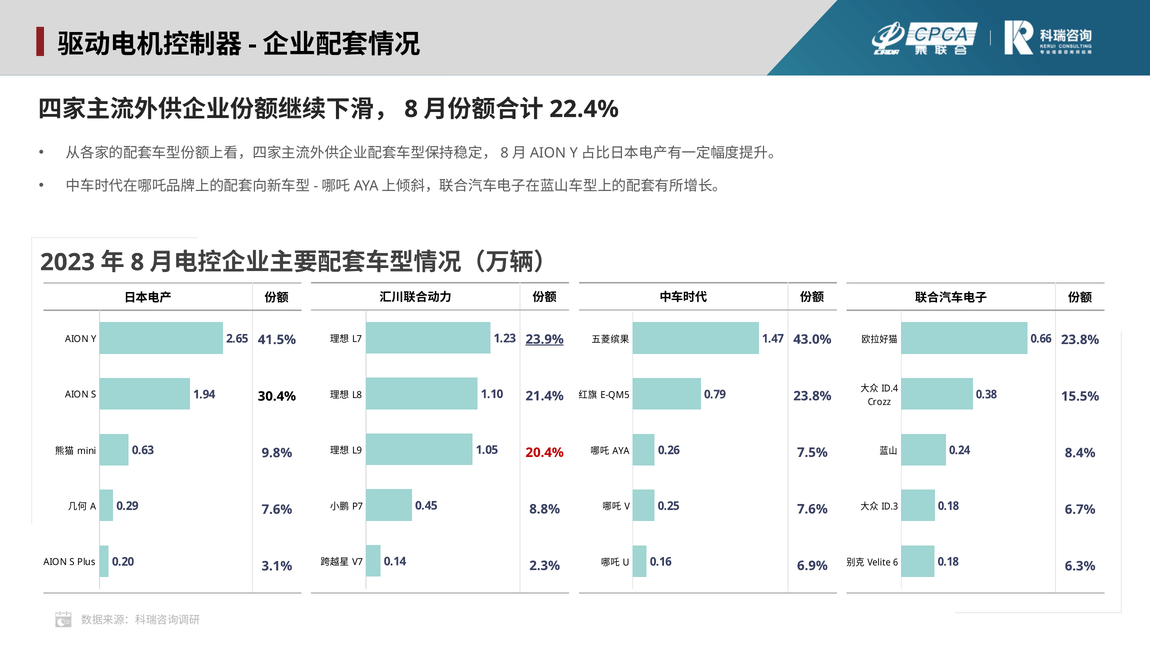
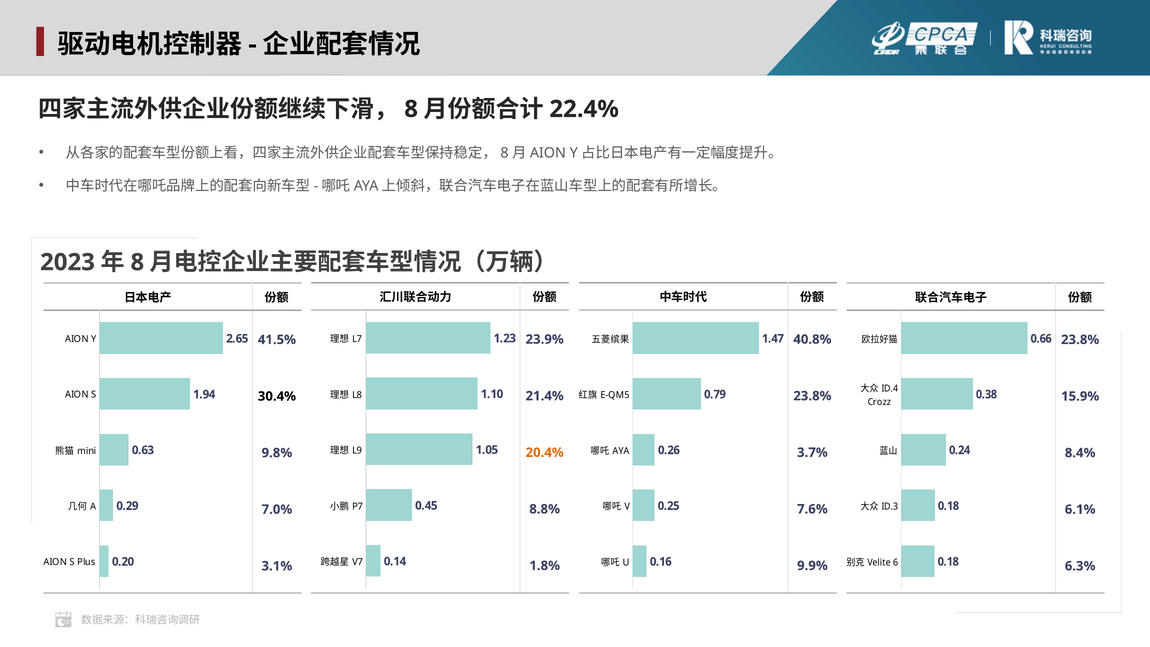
23.9% underline: present -> none
43.0%: 43.0% -> 40.8%
15.5%: 15.5% -> 15.9%
20.4% colour: red -> orange
7.5%: 7.5% -> 3.7%
7.6% at (277, 509): 7.6% -> 7.0%
6.7%: 6.7% -> 6.1%
2.3%: 2.3% -> 1.8%
6.9%: 6.9% -> 9.9%
